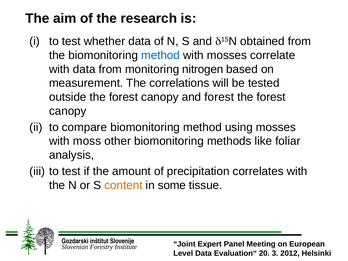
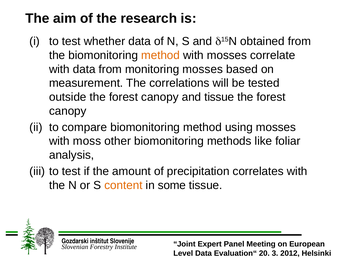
method at (161, 55) colour: blue -> orange
monitoring nitrogen: nitrogen -> mosses
and forest: forest -> tissue
